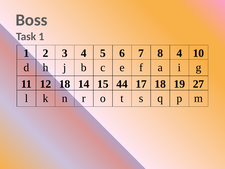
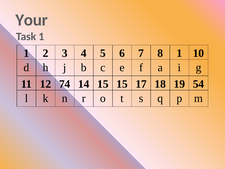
Boss: Boss -> Your
8 4: 4 -> 1
12 18: 18 -> 74
15 44: 44 -> 15
27: 27 -> 54
